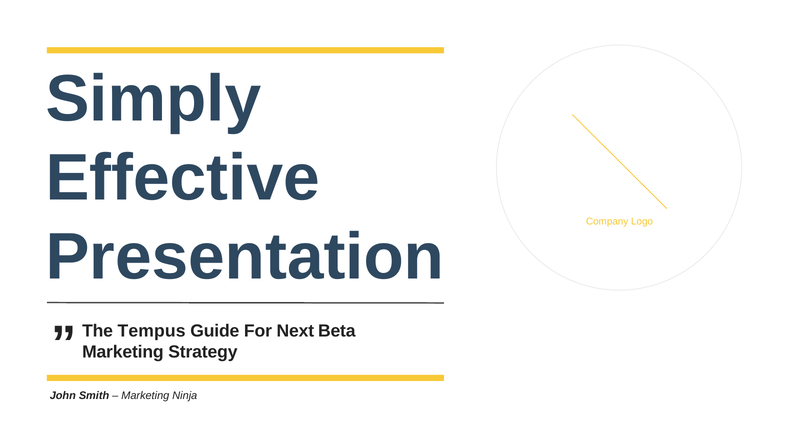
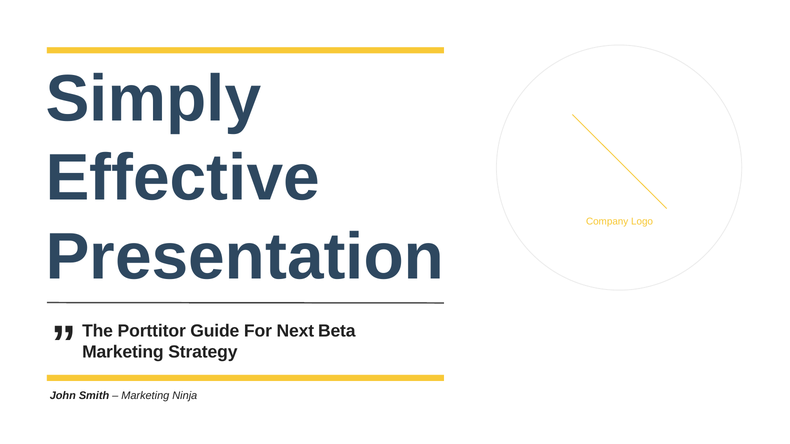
Tempus: Tempus -> Porttitor
